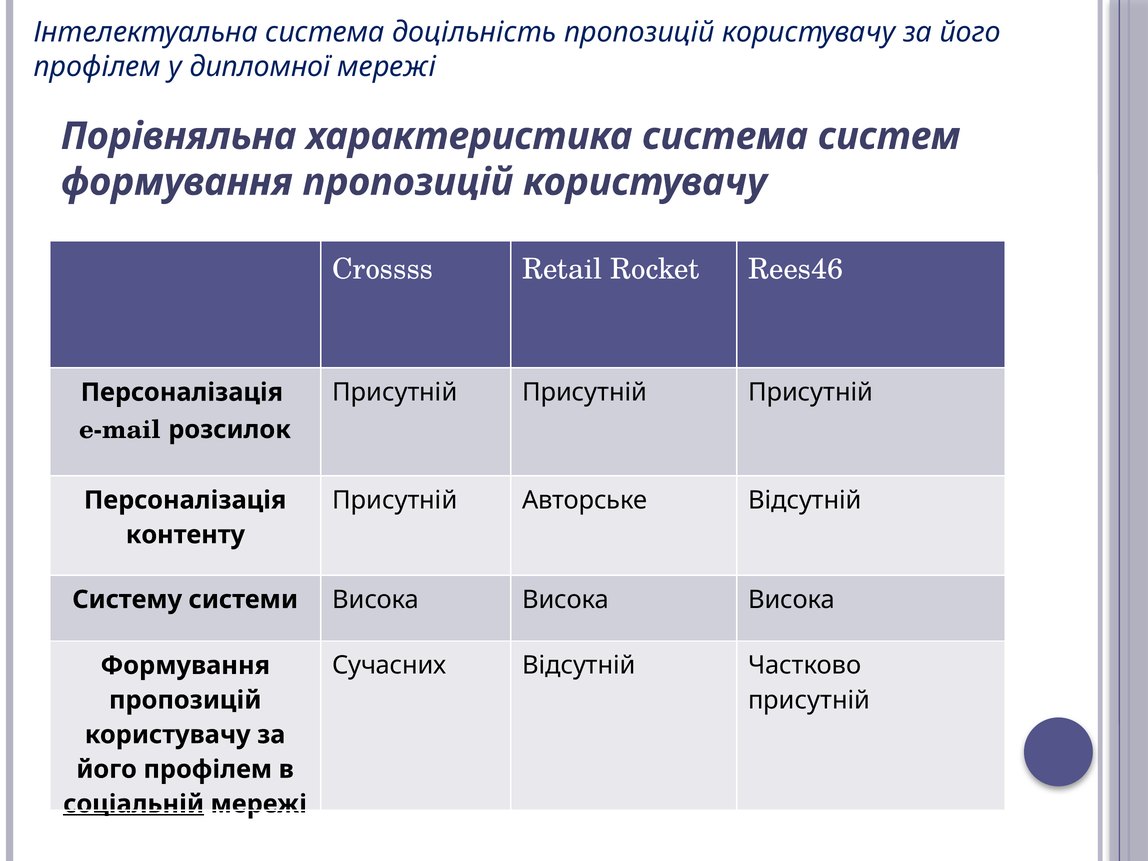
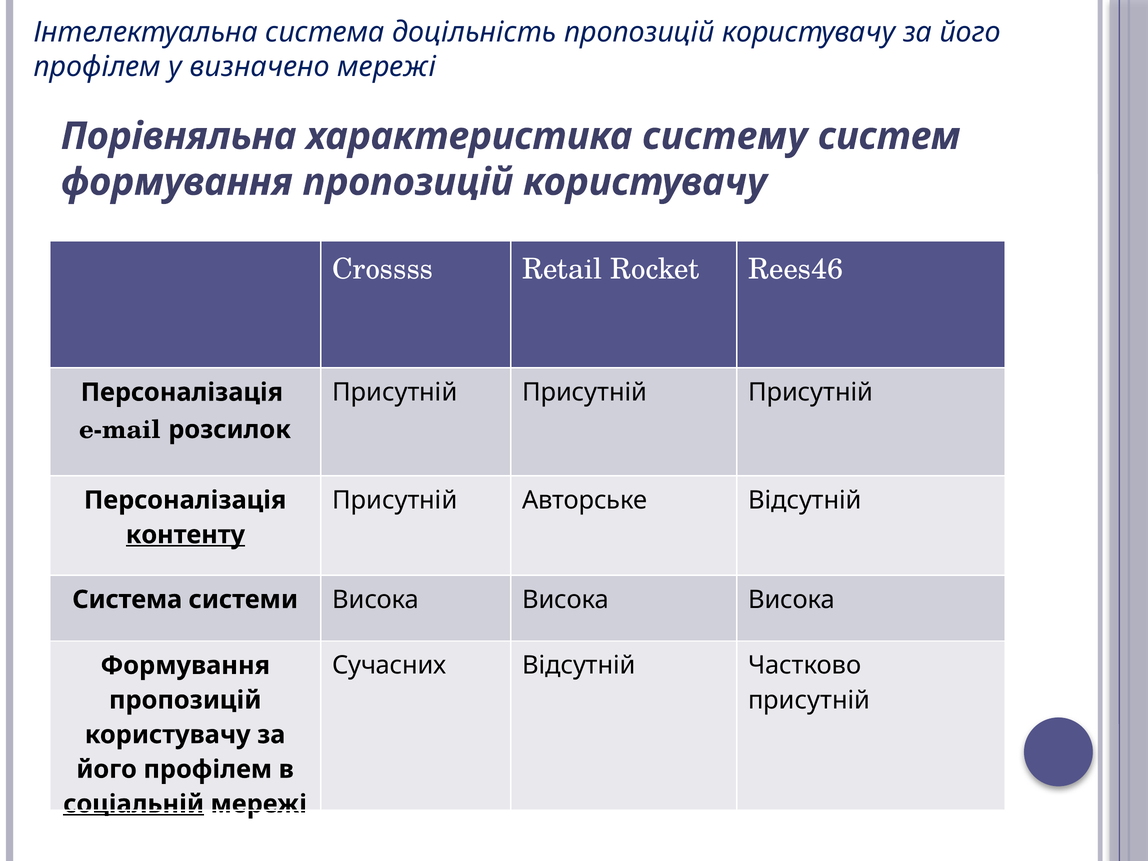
дипломної: дипломної -> визначено
характеристика система: система -> систему
контенту underline: none -> present
Систему at (127, 600): Систему -> Система
